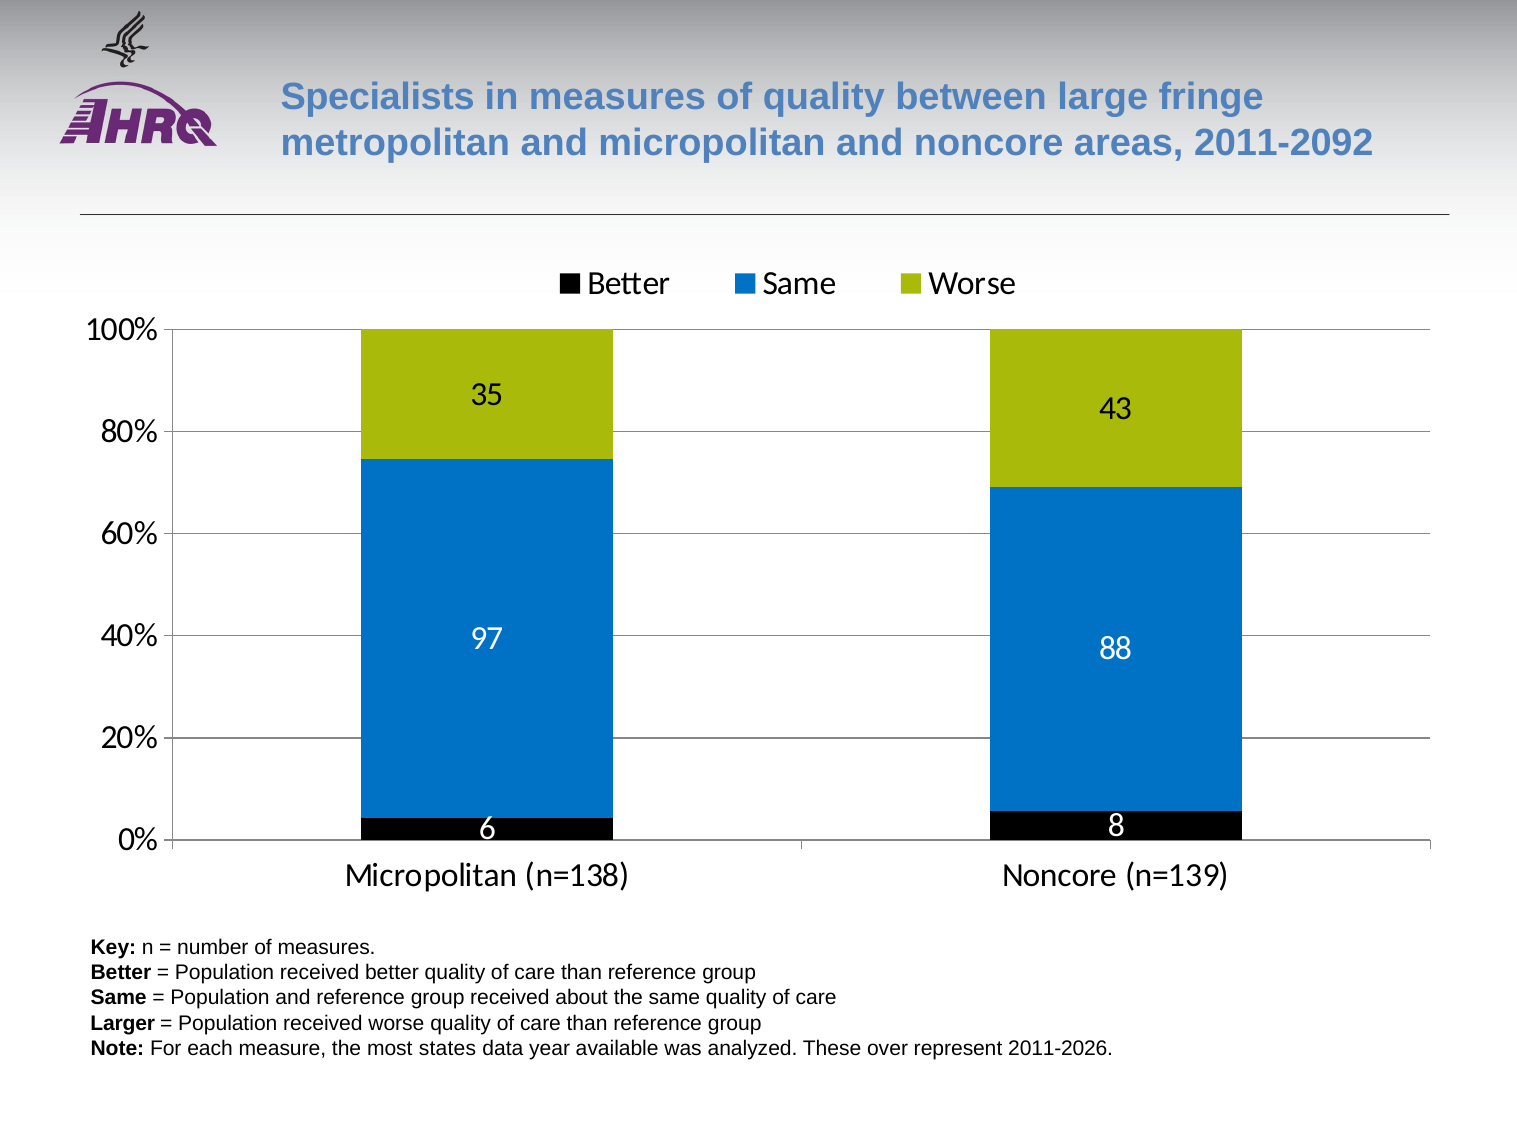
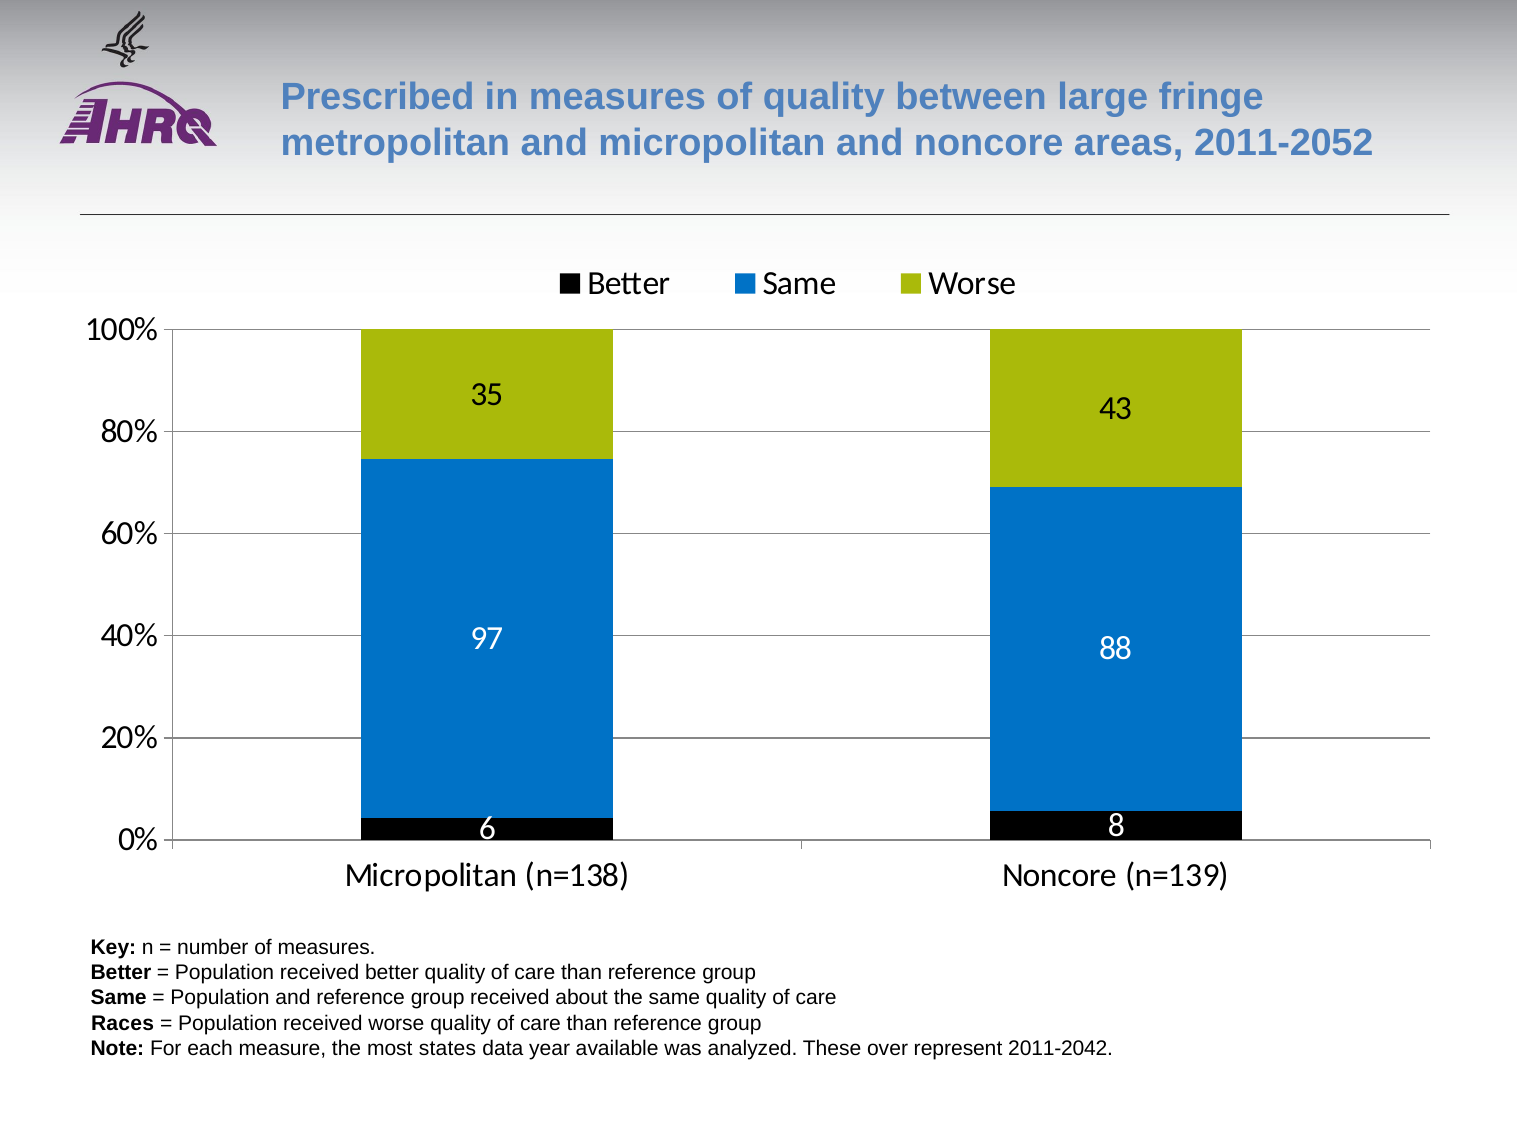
Specialists: Specialists -> Prescribed
2011-2092: 2011-2092 -> 2011-2052
Larger: Larger -> Races
2011-2026: 2011-2026 -> 2011-2042
